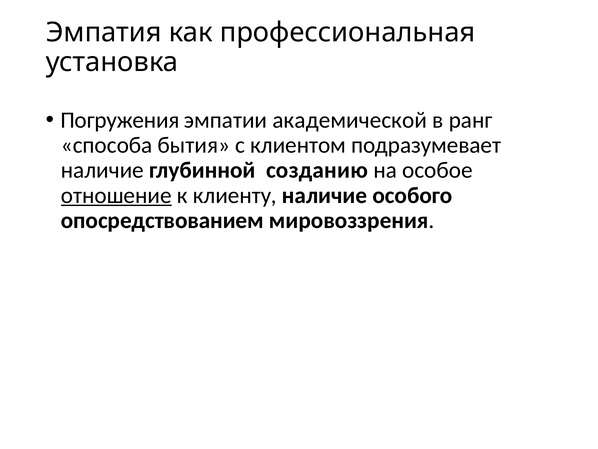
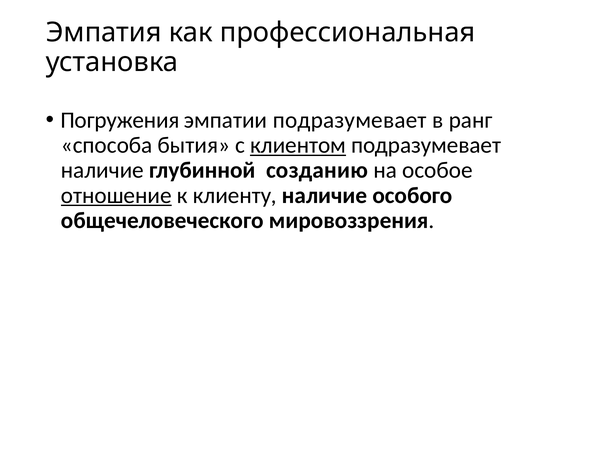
эмпатии академической: академической -> подразумевает
клиентом underline: none -> present
опосредствованием: опосредствованием -> общечеловеческого
